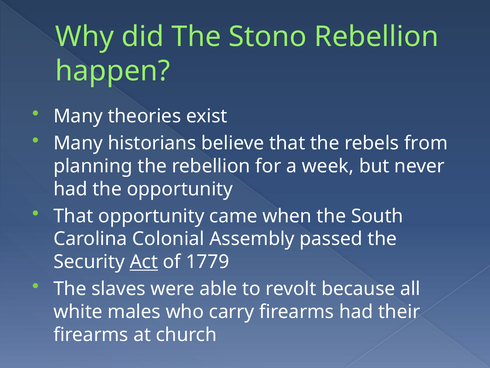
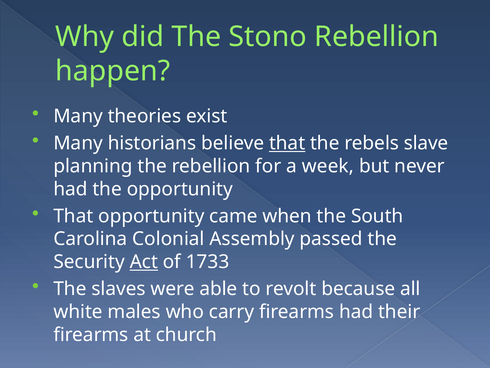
that at (287, 143) underline: none -> present
from: from -> slave
1779: 1779 -> 1733
